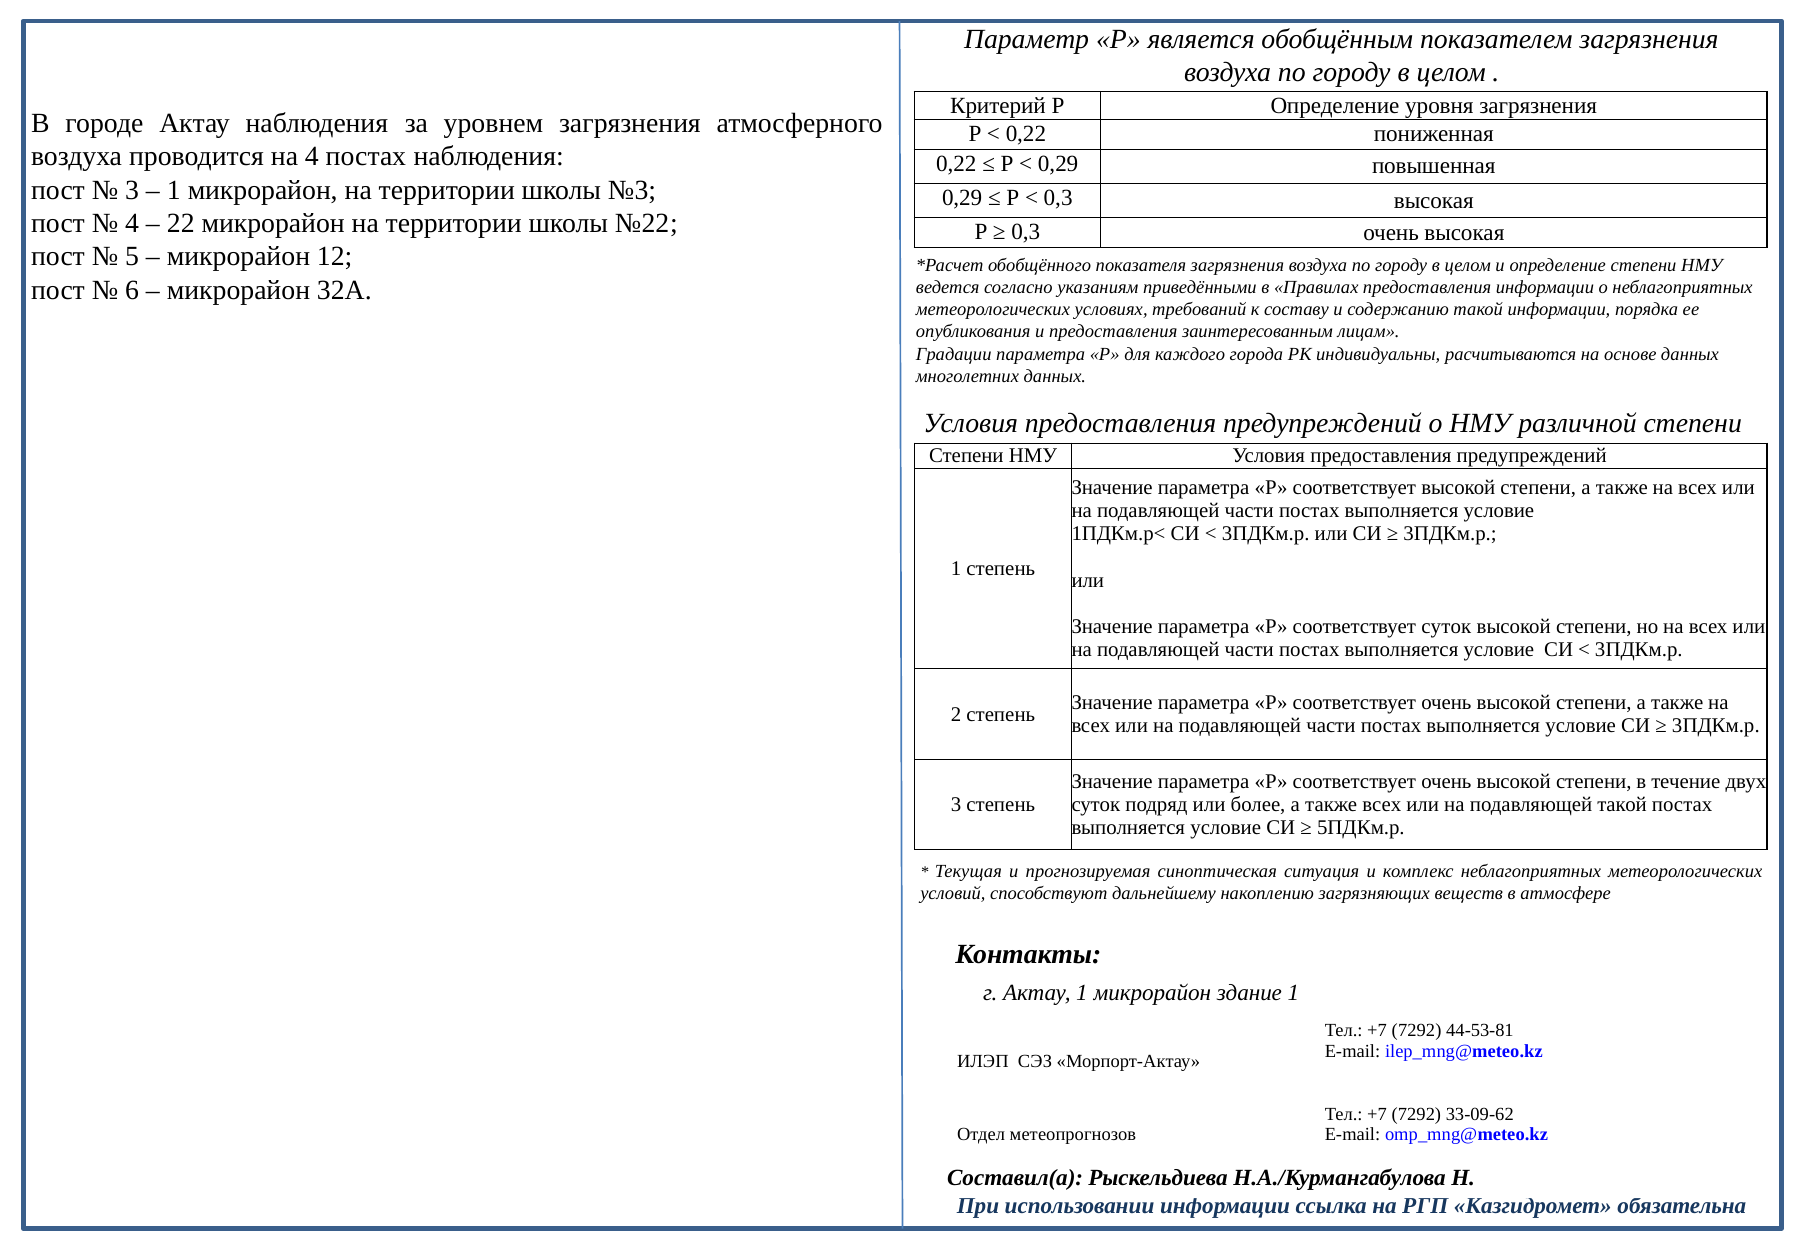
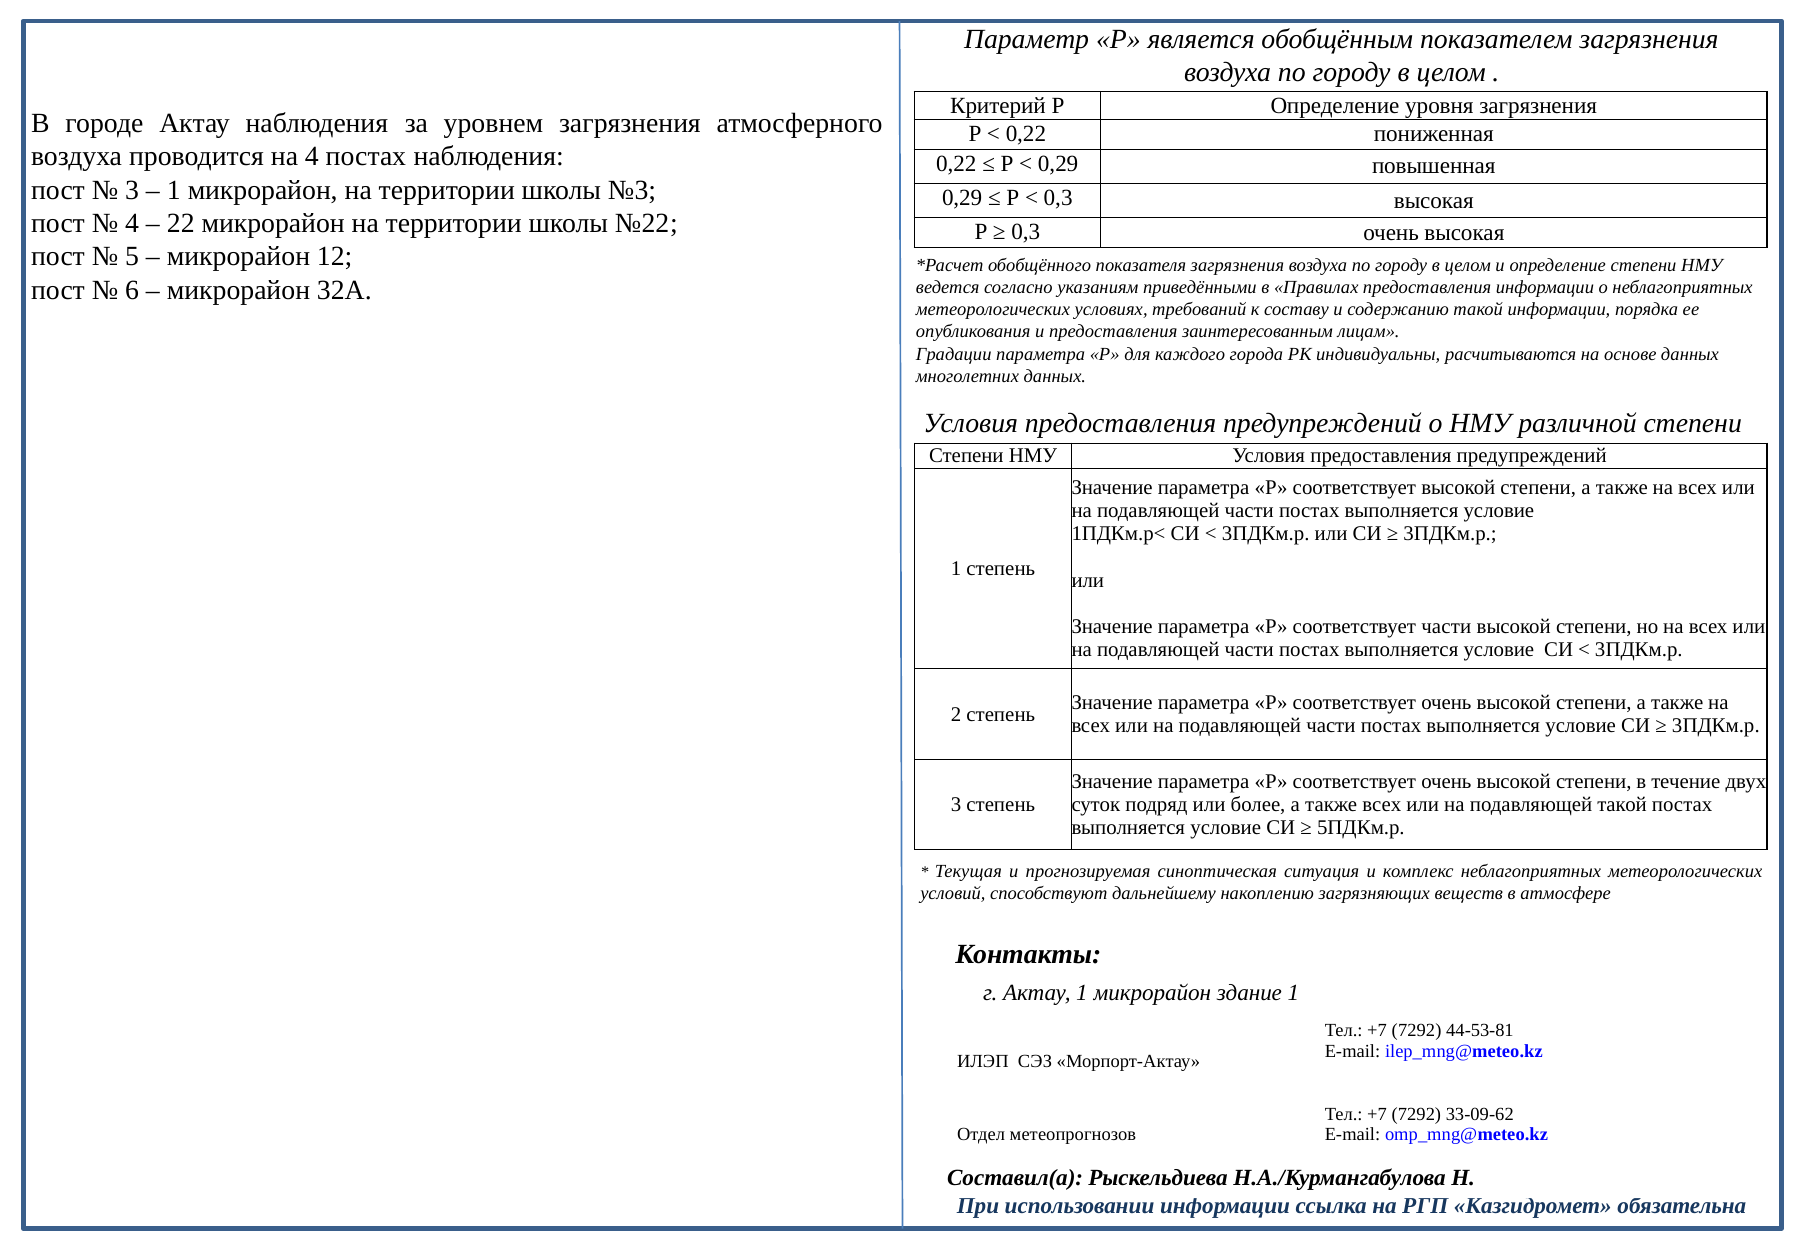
соответствует суток: суток -> части
